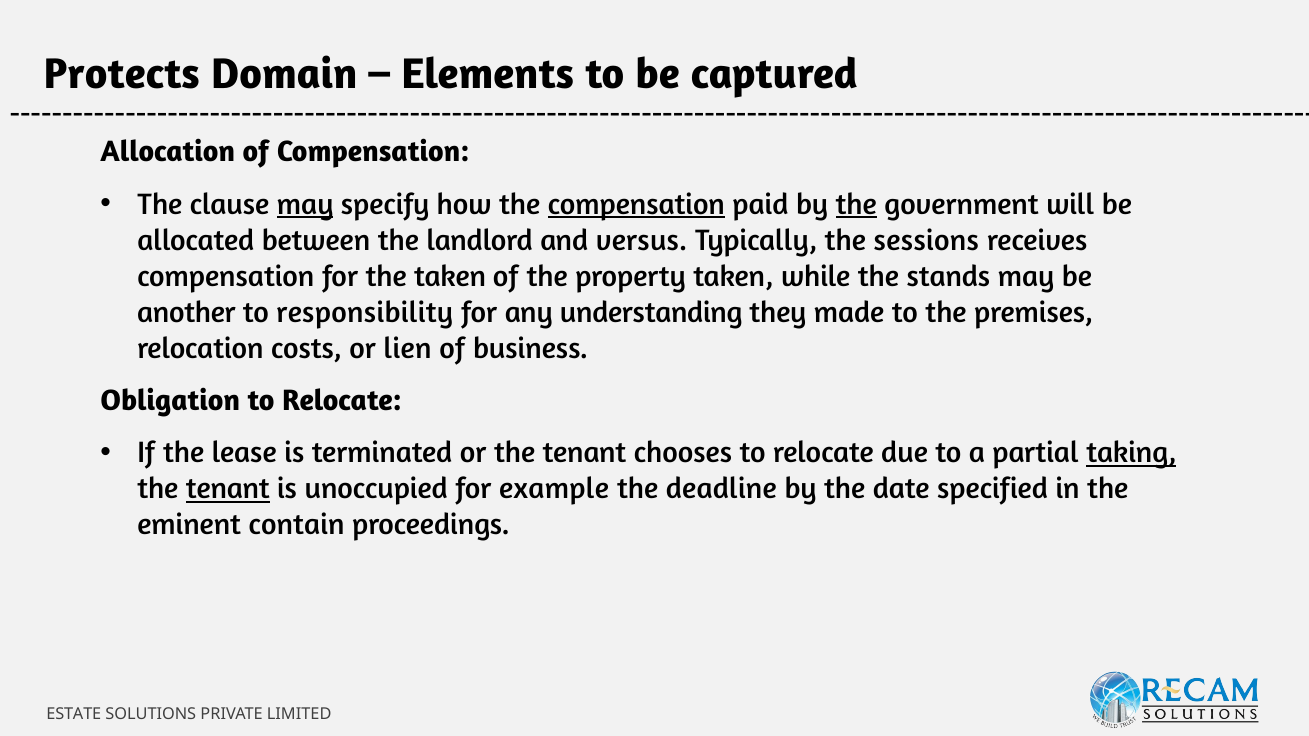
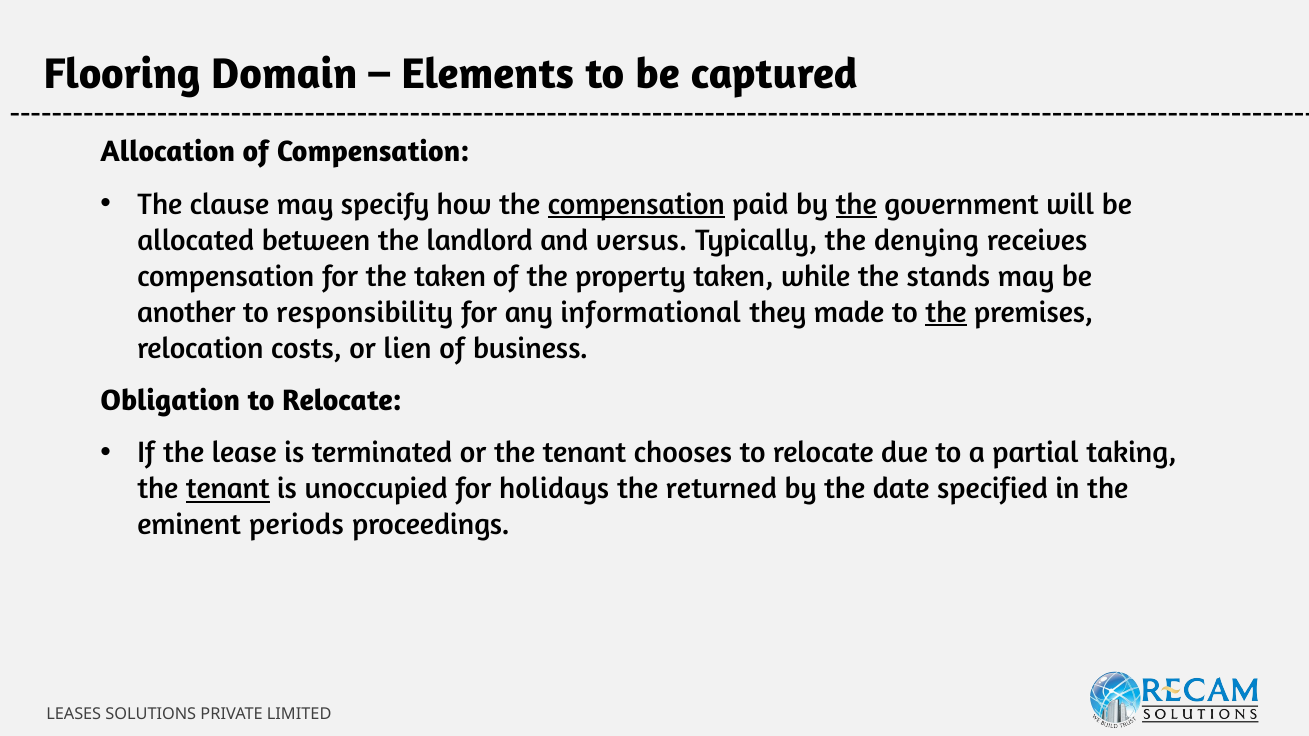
Protects: Protects -> Flooring
may at (305, 204) underline: present -> none
sessions: sessions -> denying
understanding: understanding -> informational
the at (946, 312) underline: none -> present
taking underline: present -> none
example: example -> holidays
deadline: deadline -> returned
contain: contain -> periods
ESTATE: ESTATE -> LEASES
